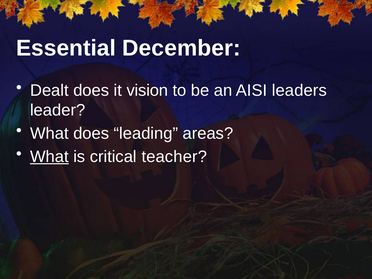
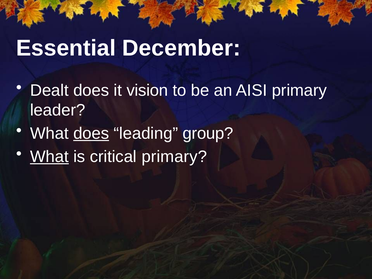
AISI leaders: leaders -> primary
does at (91, 133) underline: none -> present
areas: areas -> group
critical teacher: teacher -> primary
